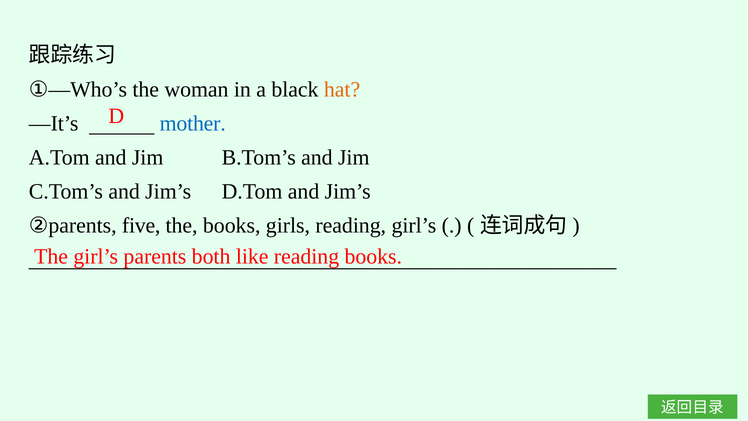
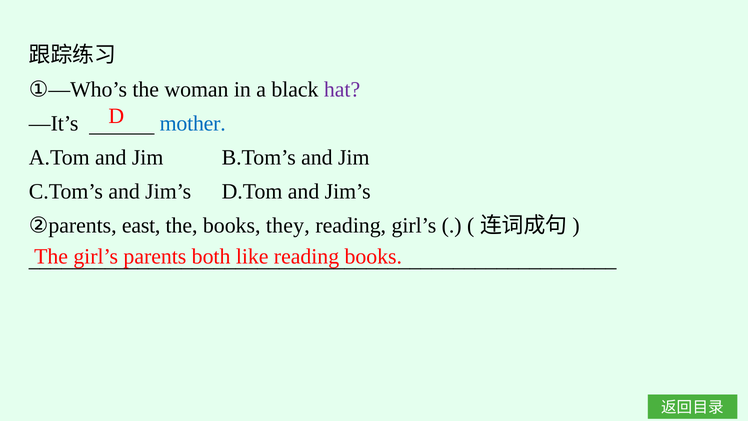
hat colour: orange -> purple
five: five -> east
girls: girls -> they
